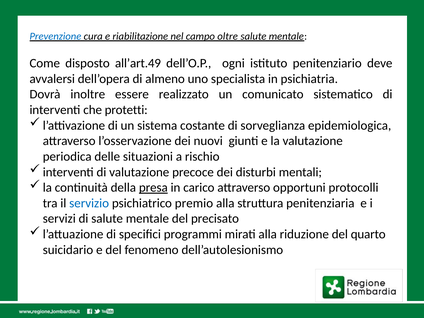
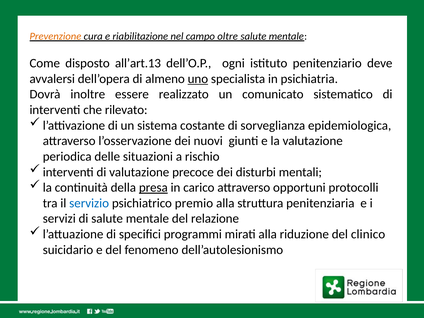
Prevenzione colour: blue -> orange
all’art.49: all’art.49 -> all’art.13
uno underline: none -> present
protetti: protetti -> rilevato
precisato: precisato -> relazione
quarto: quarto -> clinico
